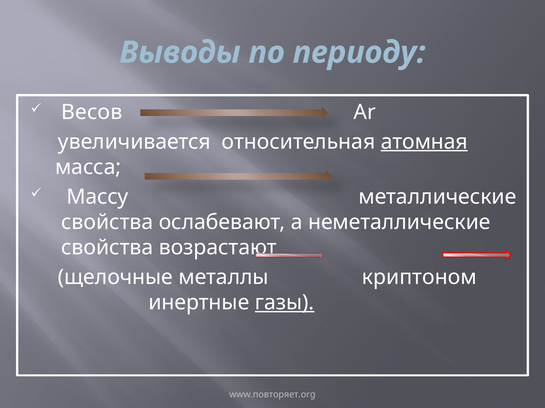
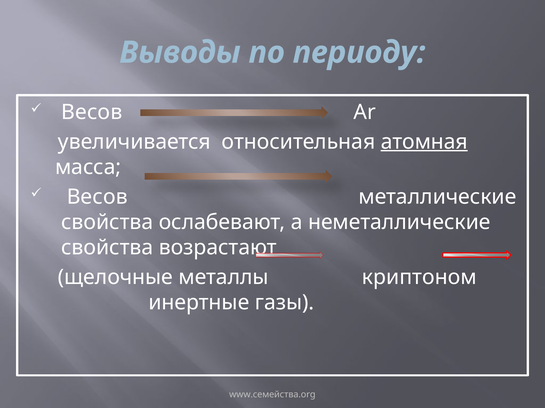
Массу at (97, 197): Массу -> Весов
газы underline: present -> none
www.повторяет.org: www.повторяет.org -> www.семейства.org
